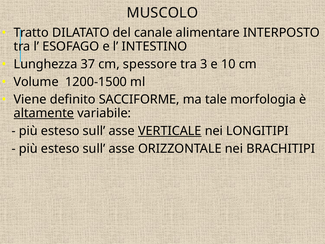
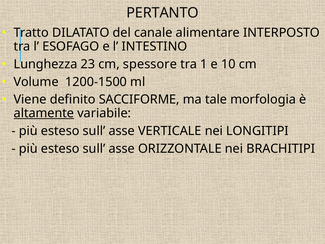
MUSCOLO: MUSCOLO -> PERTANTO
37: 37 -> 23
3: 3 -> 1
VERTICALE underline: present -> none
